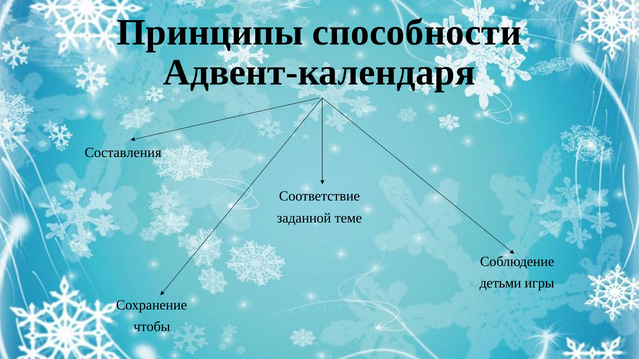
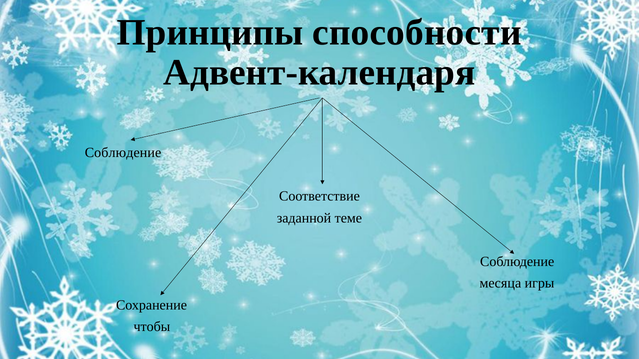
Составления at (123, 153): Составления -> Соблюдение
детьми: детьми -> месяца
